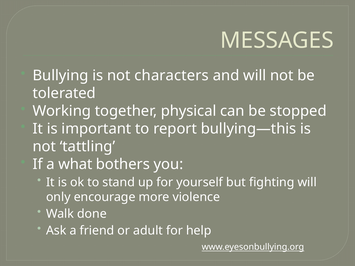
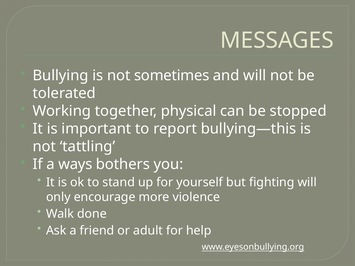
characters: characters -> sometimes
what: what -> ways
